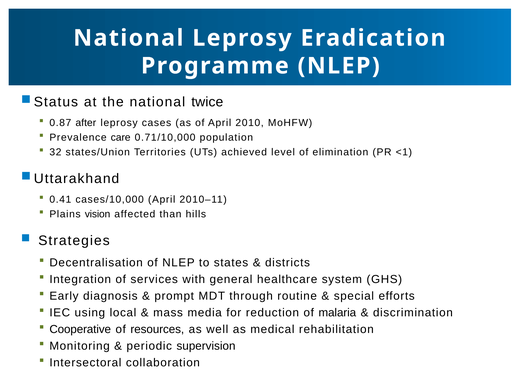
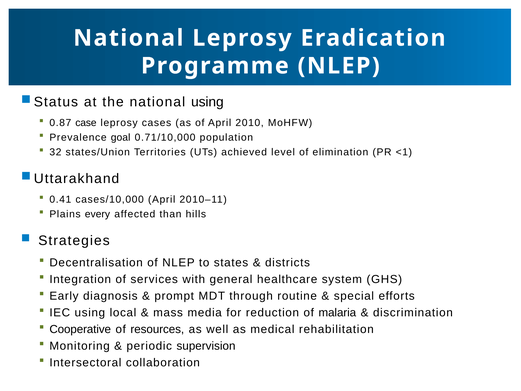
national twice: twice -> using
after: after -> case
care: care -> goal
vision: vision -> every
